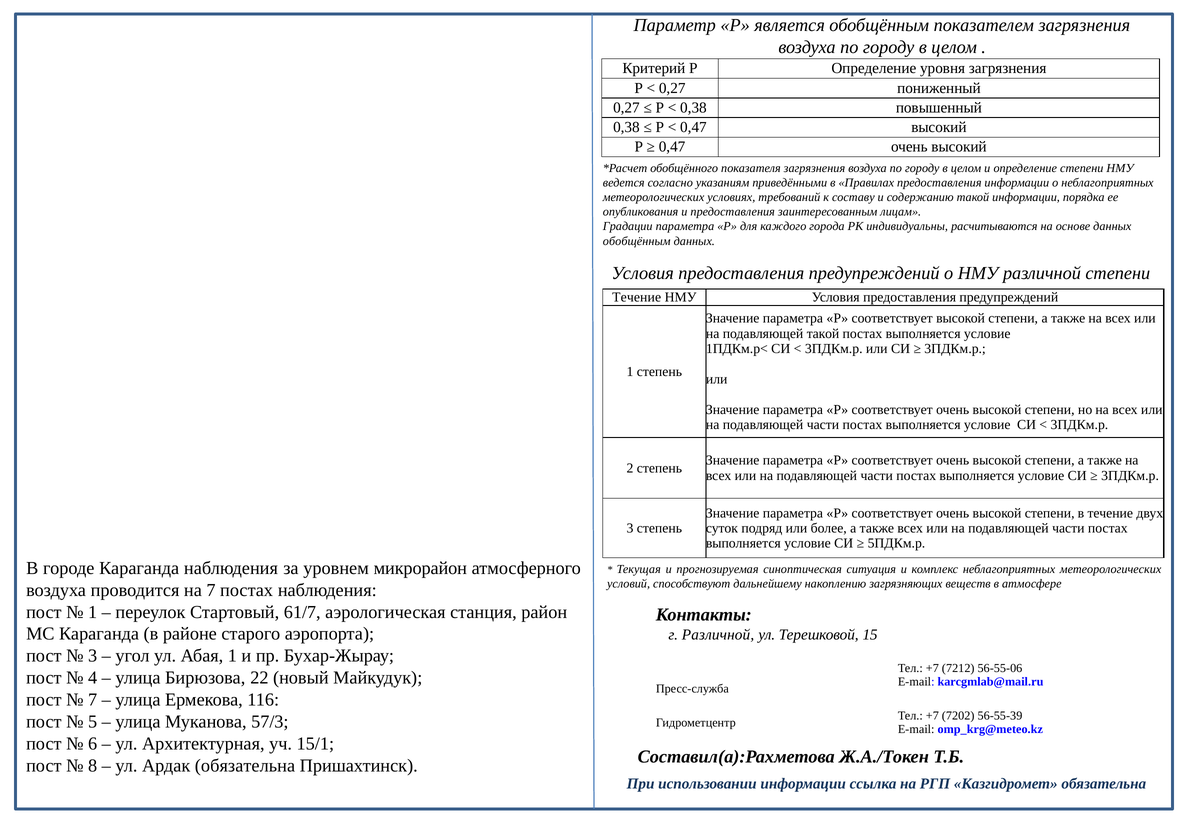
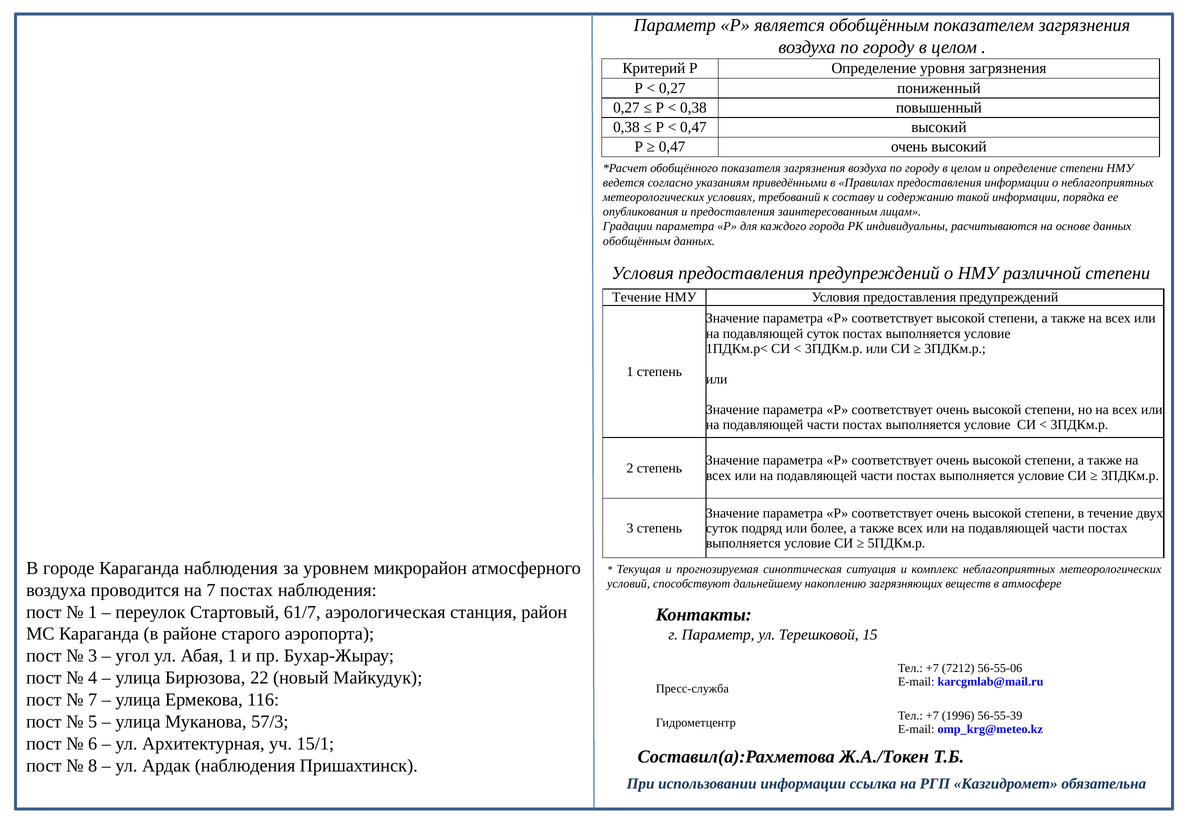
подавляющей такой: такой -> суток
г Различной: Различной -> Параметр
7202: 7202 -> 1996
Ардак обязательна: обязательна -> наблюдения
